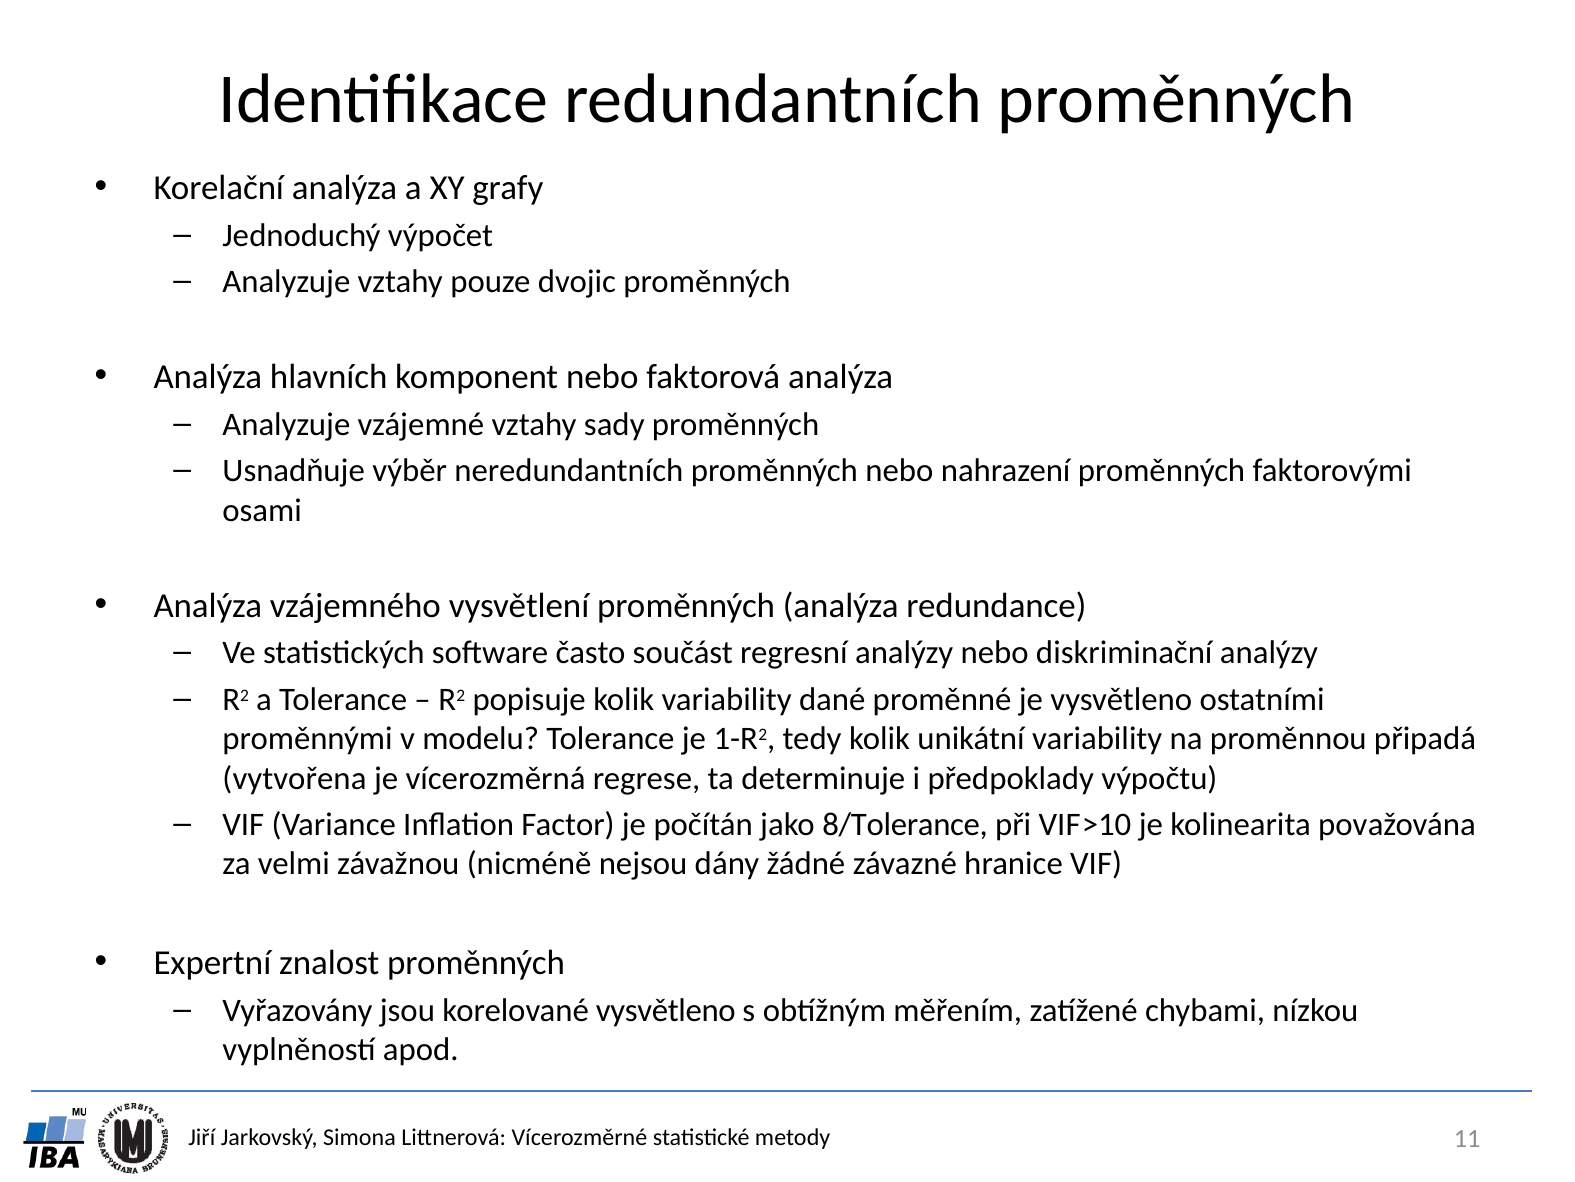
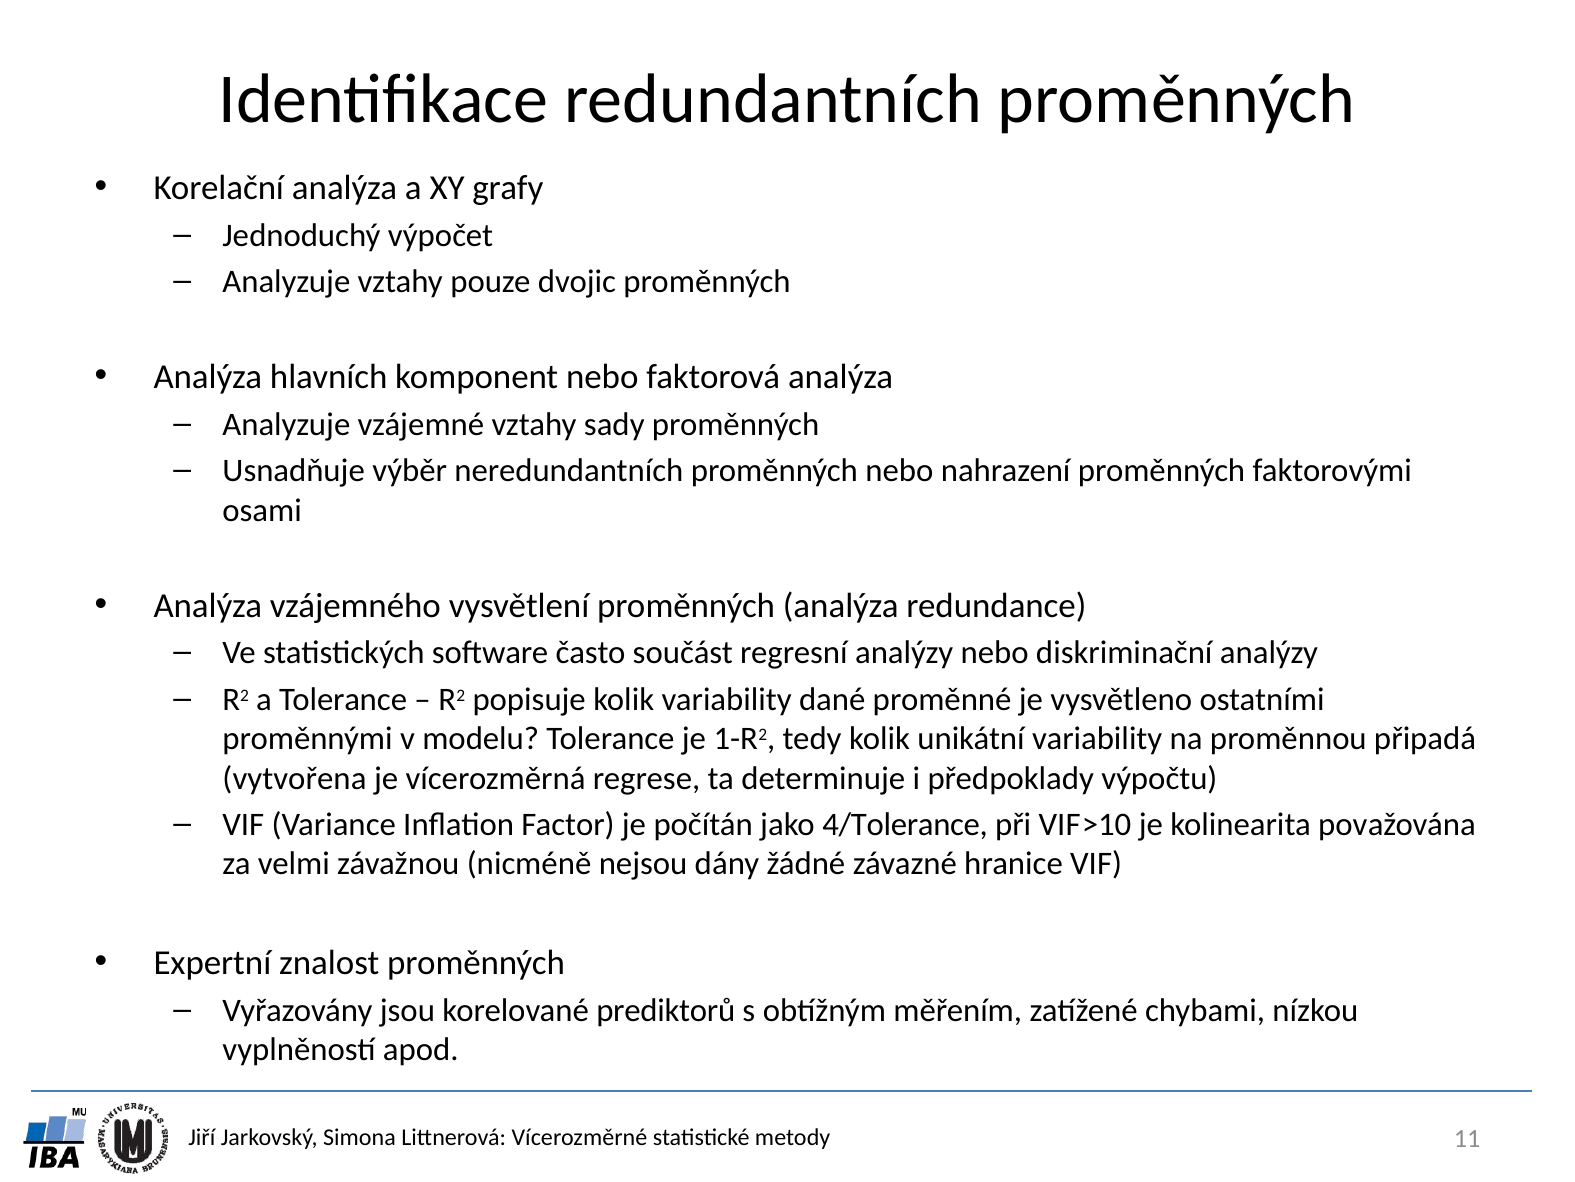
8/Tolerance: 8/Tolerance -> 4/Tolerance
korelované vysvětleno: vysvětleno -> prediktorů
